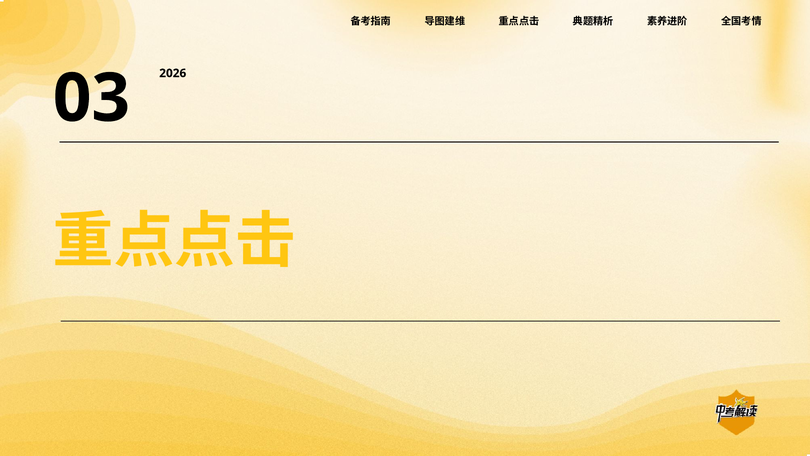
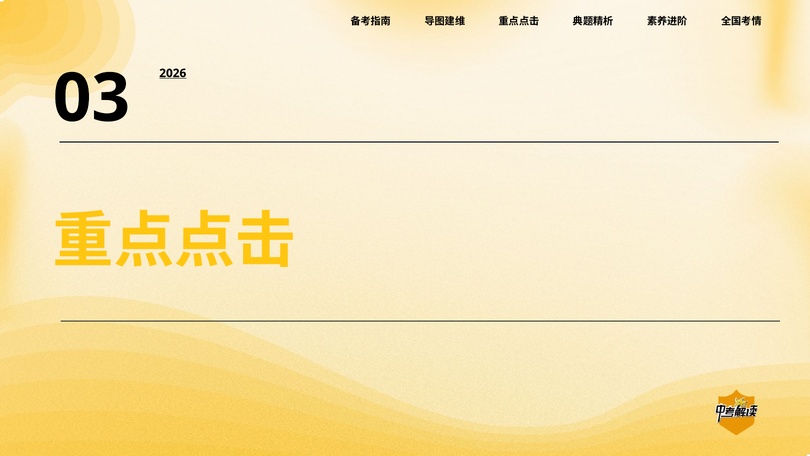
2026 underline: none -> present
